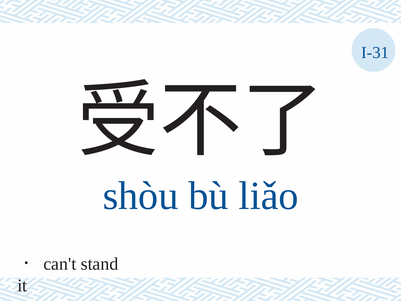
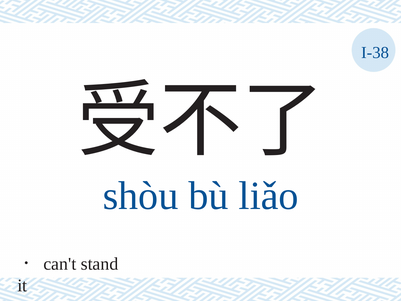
I-31: I-31 -> I-38
